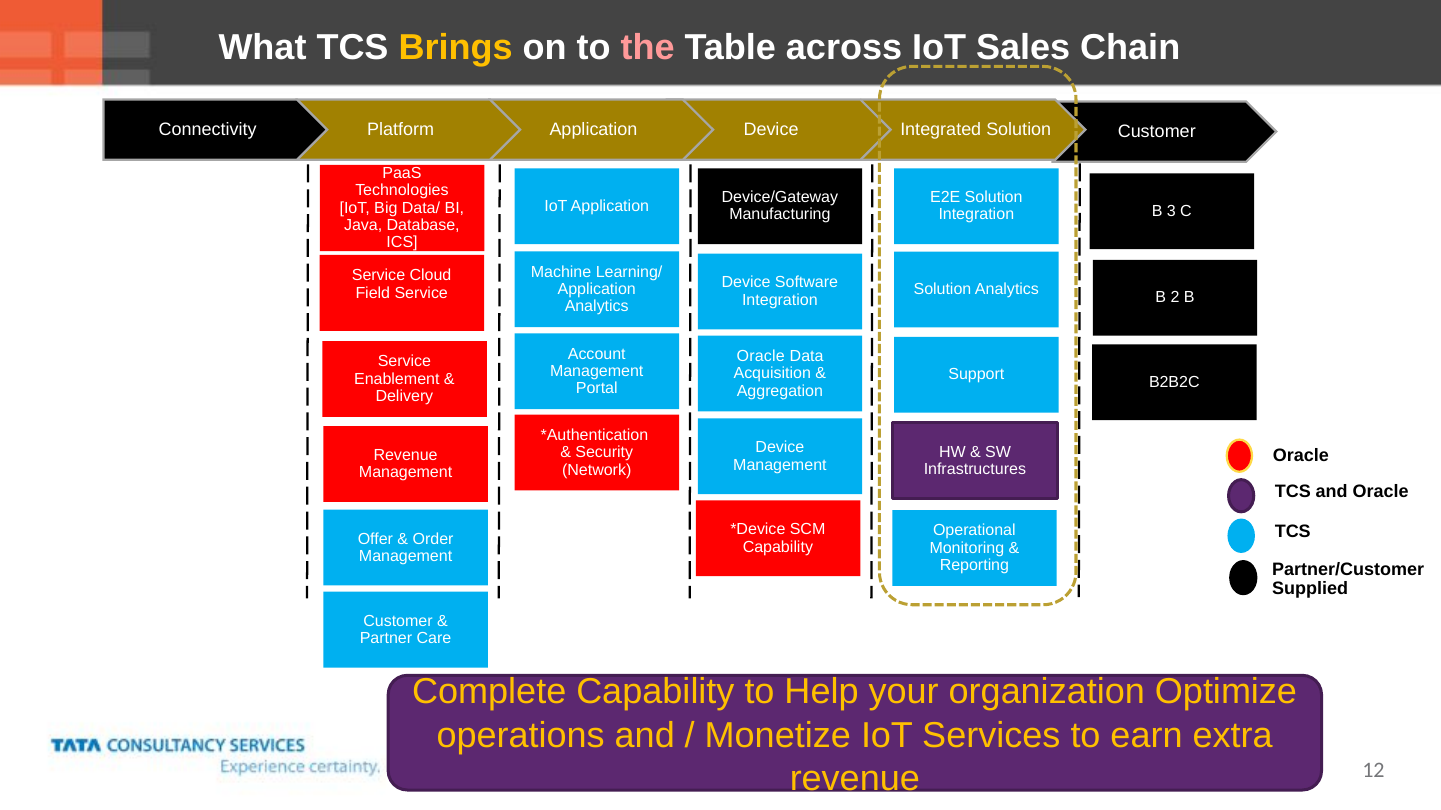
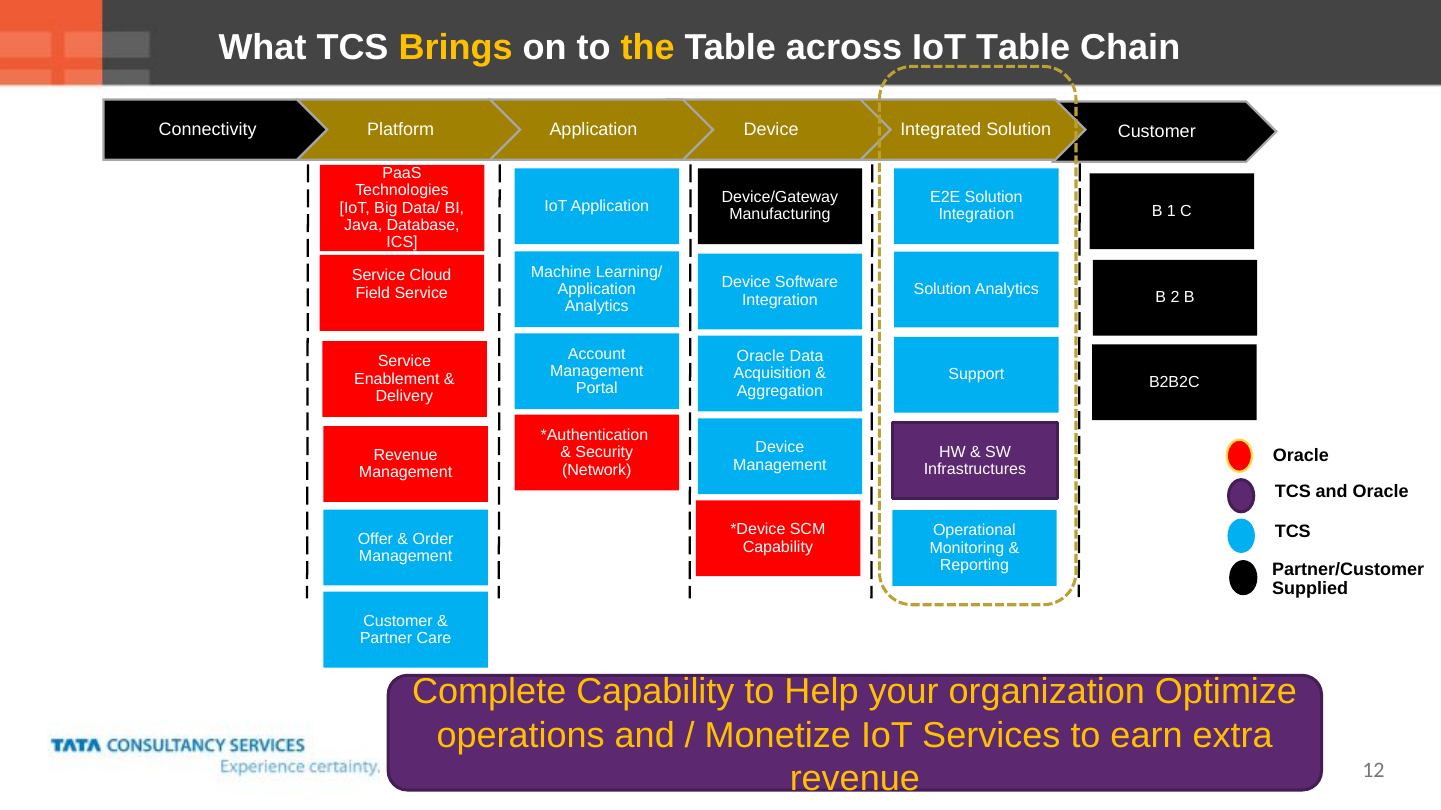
the colour: pink -> yellow
IoT Sales: Sales -> Table
3: 3 -> 1
